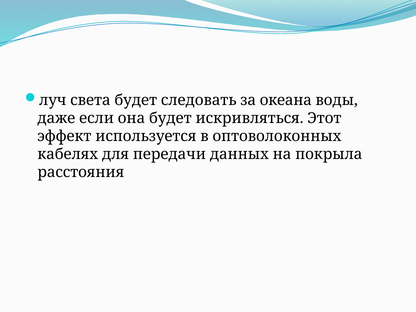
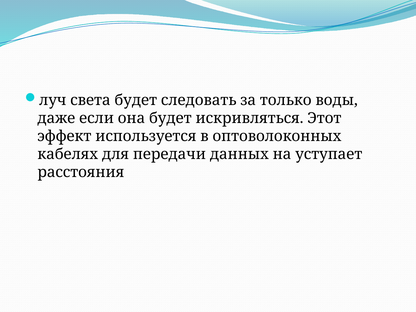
океана: океана -> только
покрыла: покрыла -> уступает
